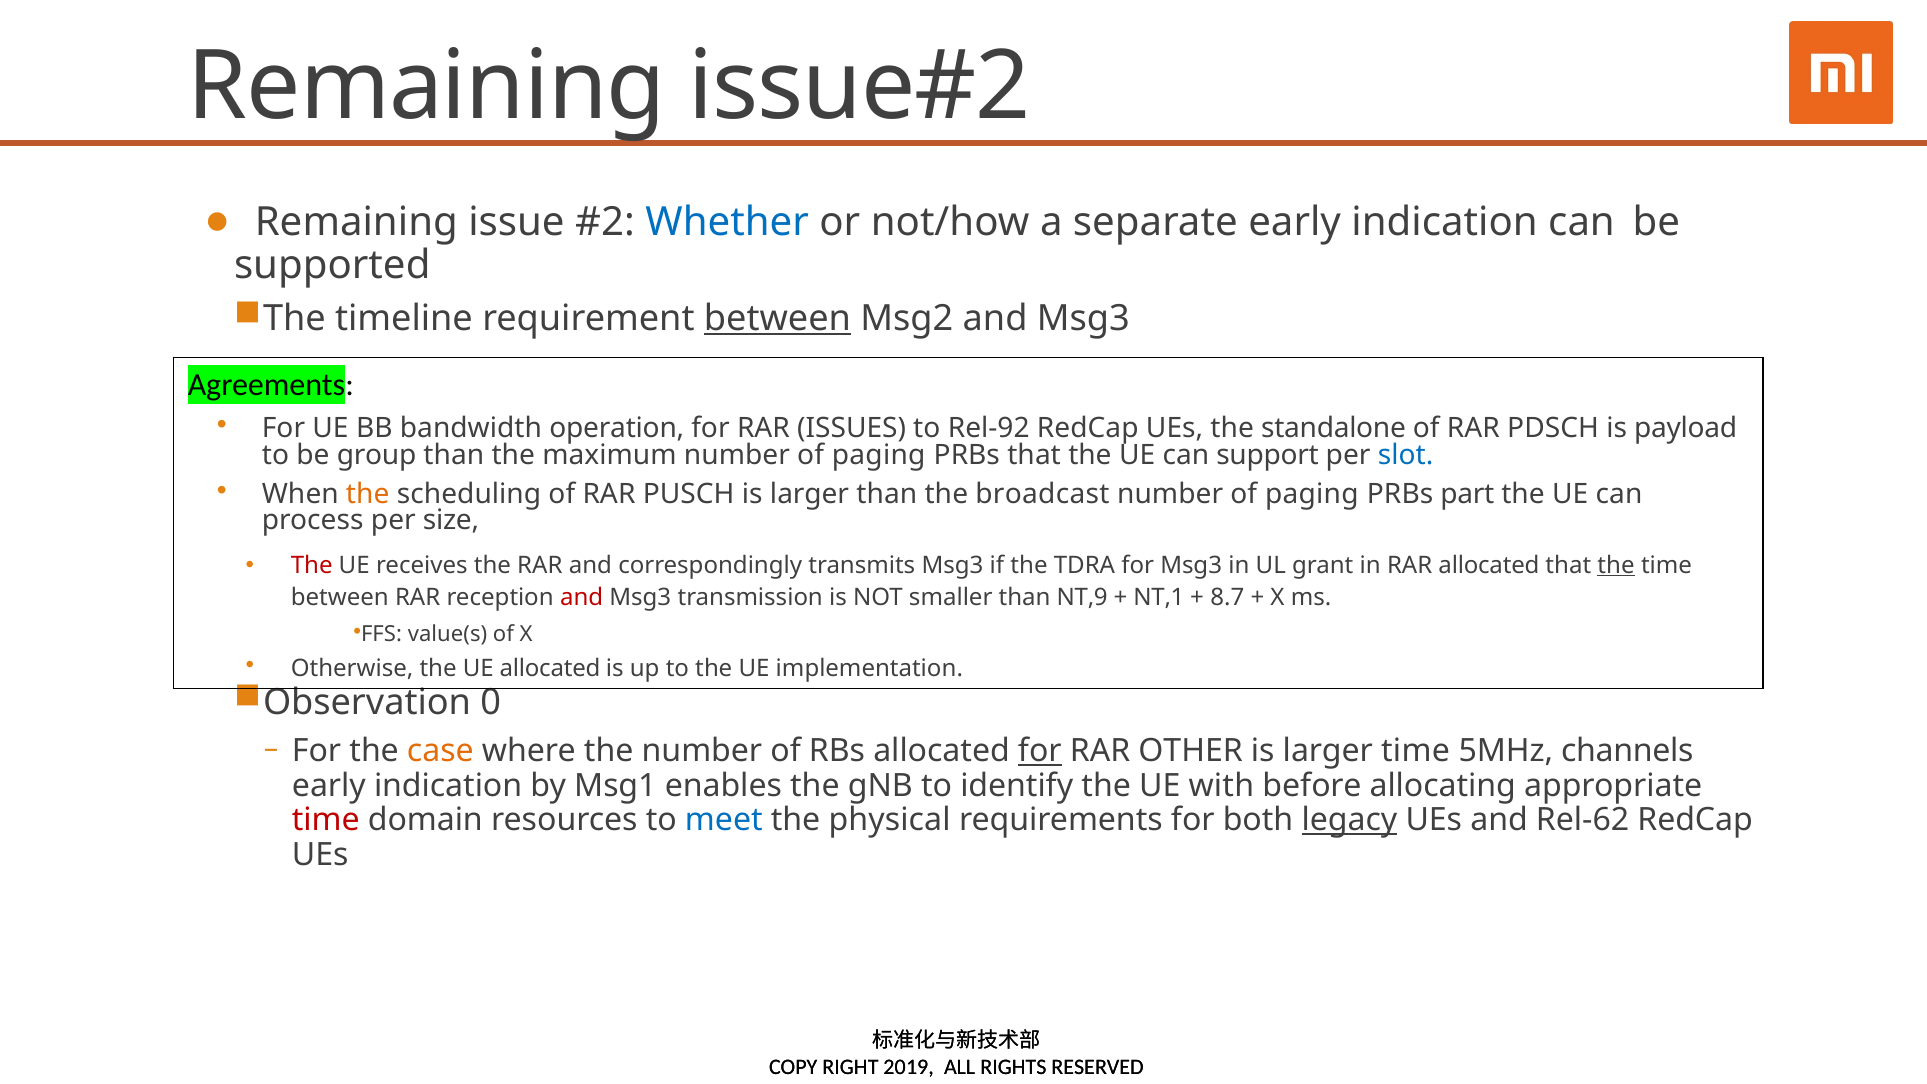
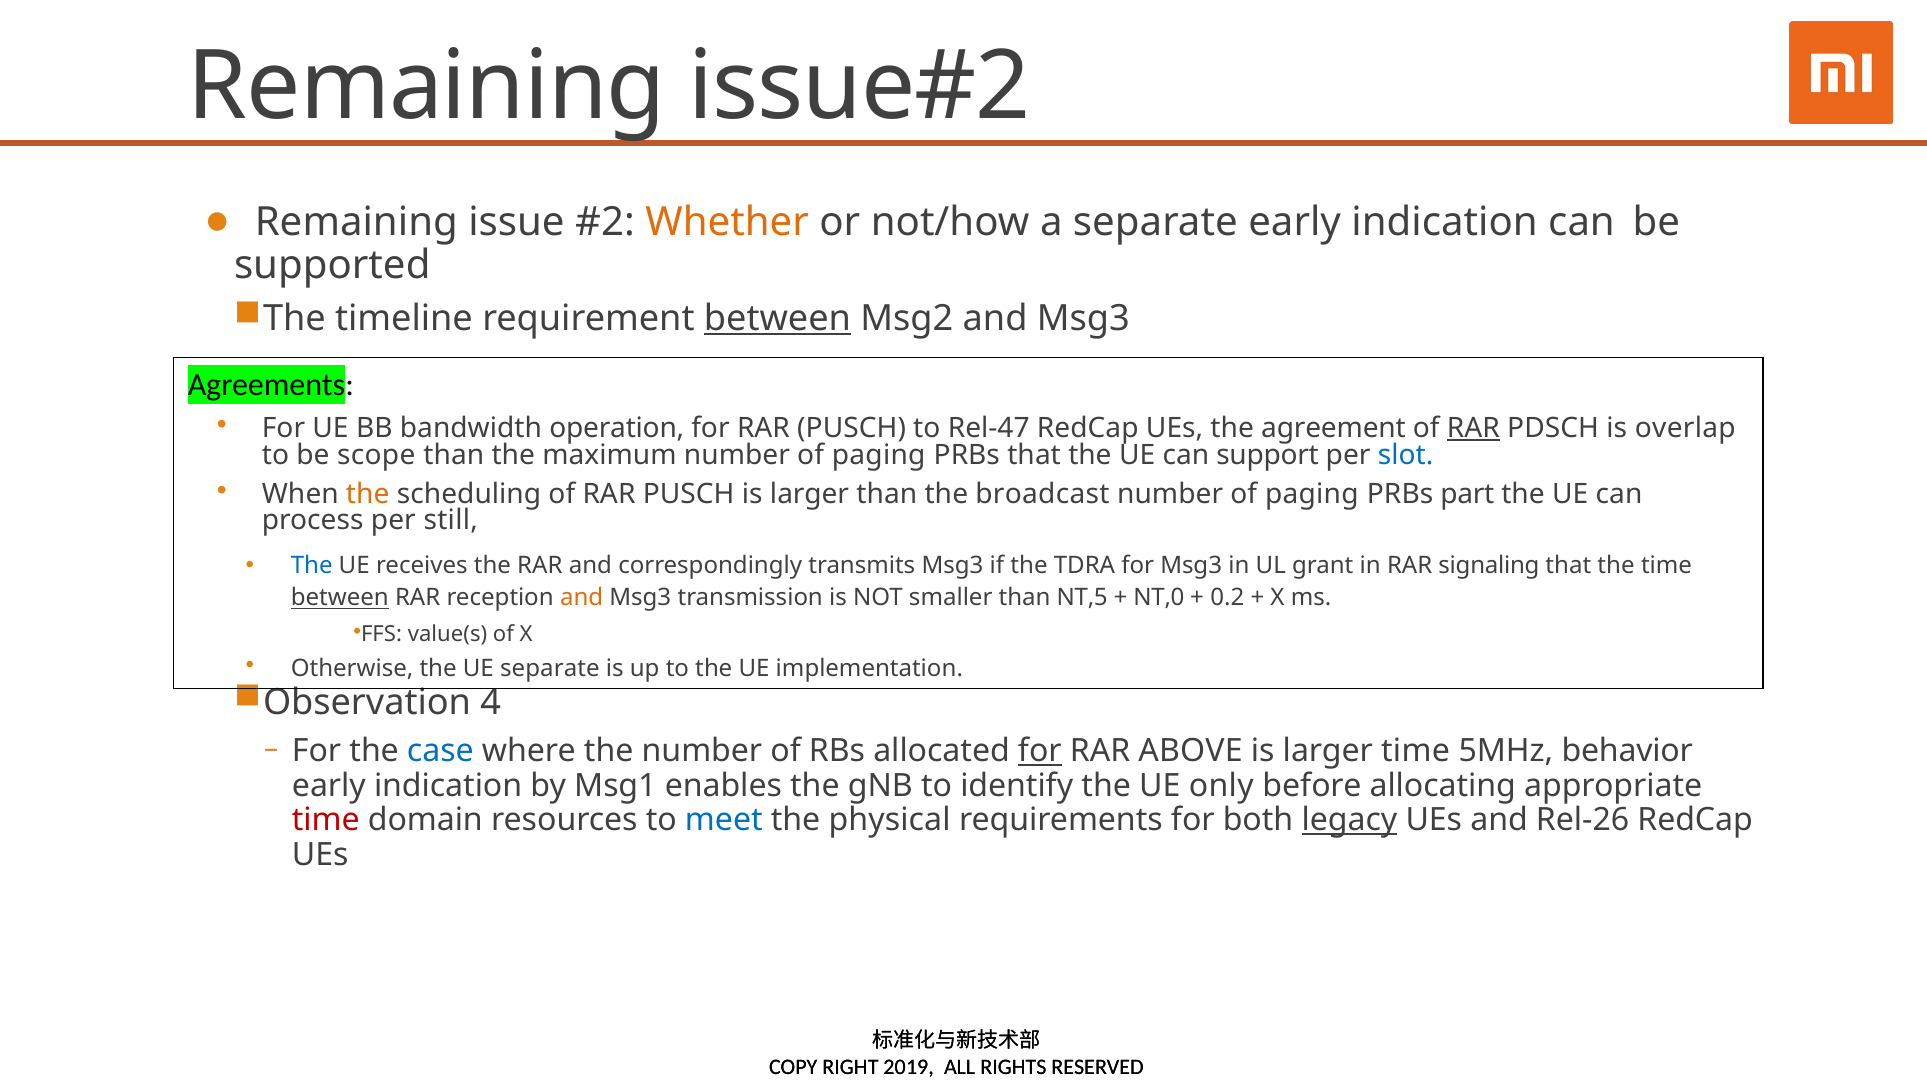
Whether colour: blue -> orange
for RAR ISSUES: ISSUES -> PUSCH
Rel-92: Rel-92 -> Rel-47
standalone: standalone -> agreement
RAR at (1473, 428) underline: none -> present
payload: payload -> overlap
group: group -> scope
size: size -> still
The at (312, 565) colour: red -> blue
RAR allocated: allocated -> signaling
the at (1616, 565) underline: present -> none
between at (340, 598) underline: none -> present
and at (582, 598) colour: red -> orange
NT,9: NT,9 -> NT,5
NT,1: NT,1 -> NT,0
8.7: 8.7 -> 0.2
UE allocated: allocated -> separate
0: 0 -> 4
case colour: orange -> blue
OTHER: OTHER -> ABOVE
channels: channels -> behavior
with: with -> only
Rel-62: Rel-62 -> Rel-26
